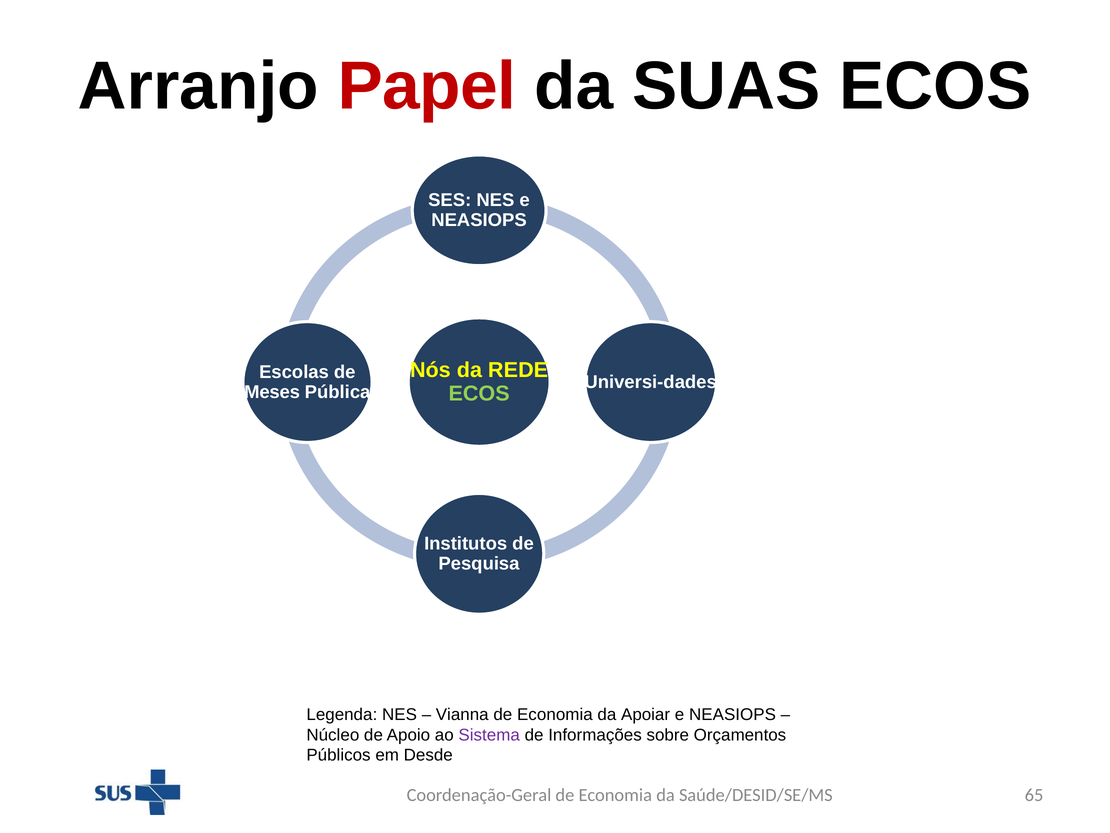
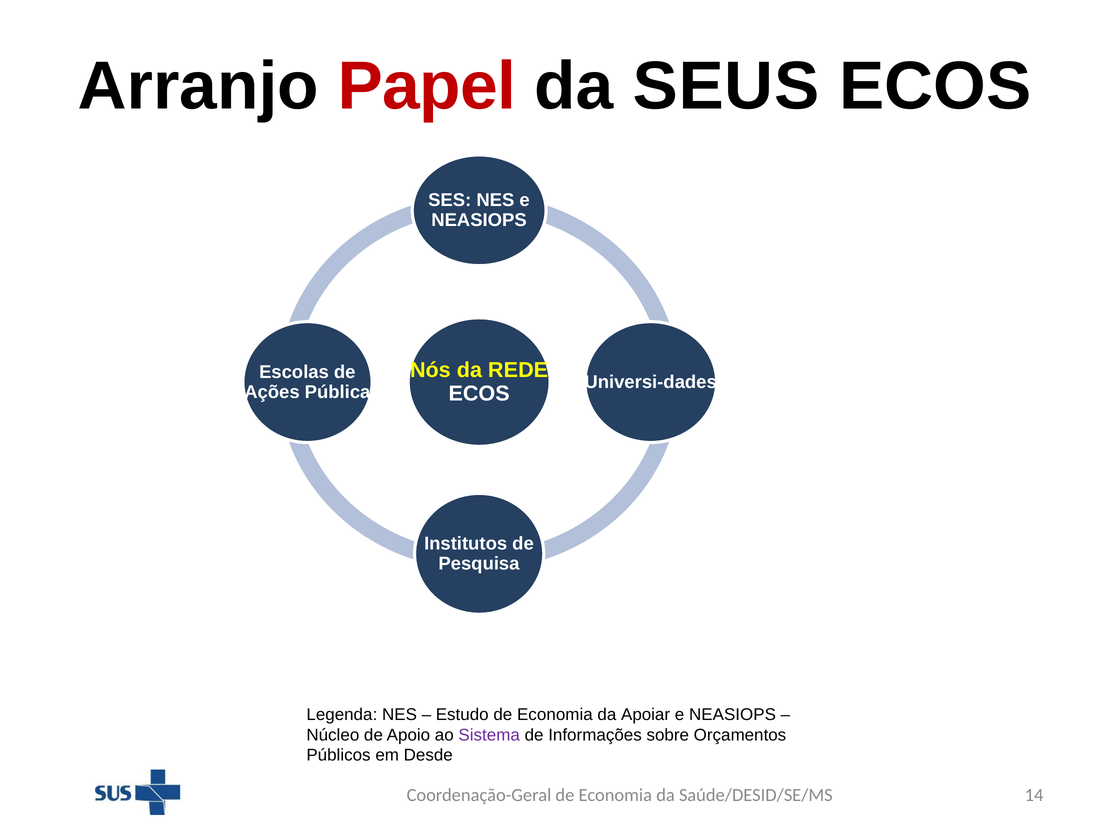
SUAS: SUAS -> SEUS
Meses: Meses -> Ações
ECOS at (479, 393) colour: light green -> white
Vianna: Vianna -> Estudo
65: 65 -> 14
